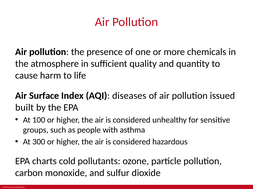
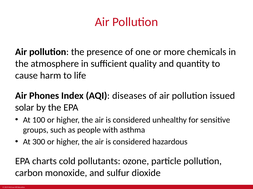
Surface: Surface -> Phones
built: built -> solar
